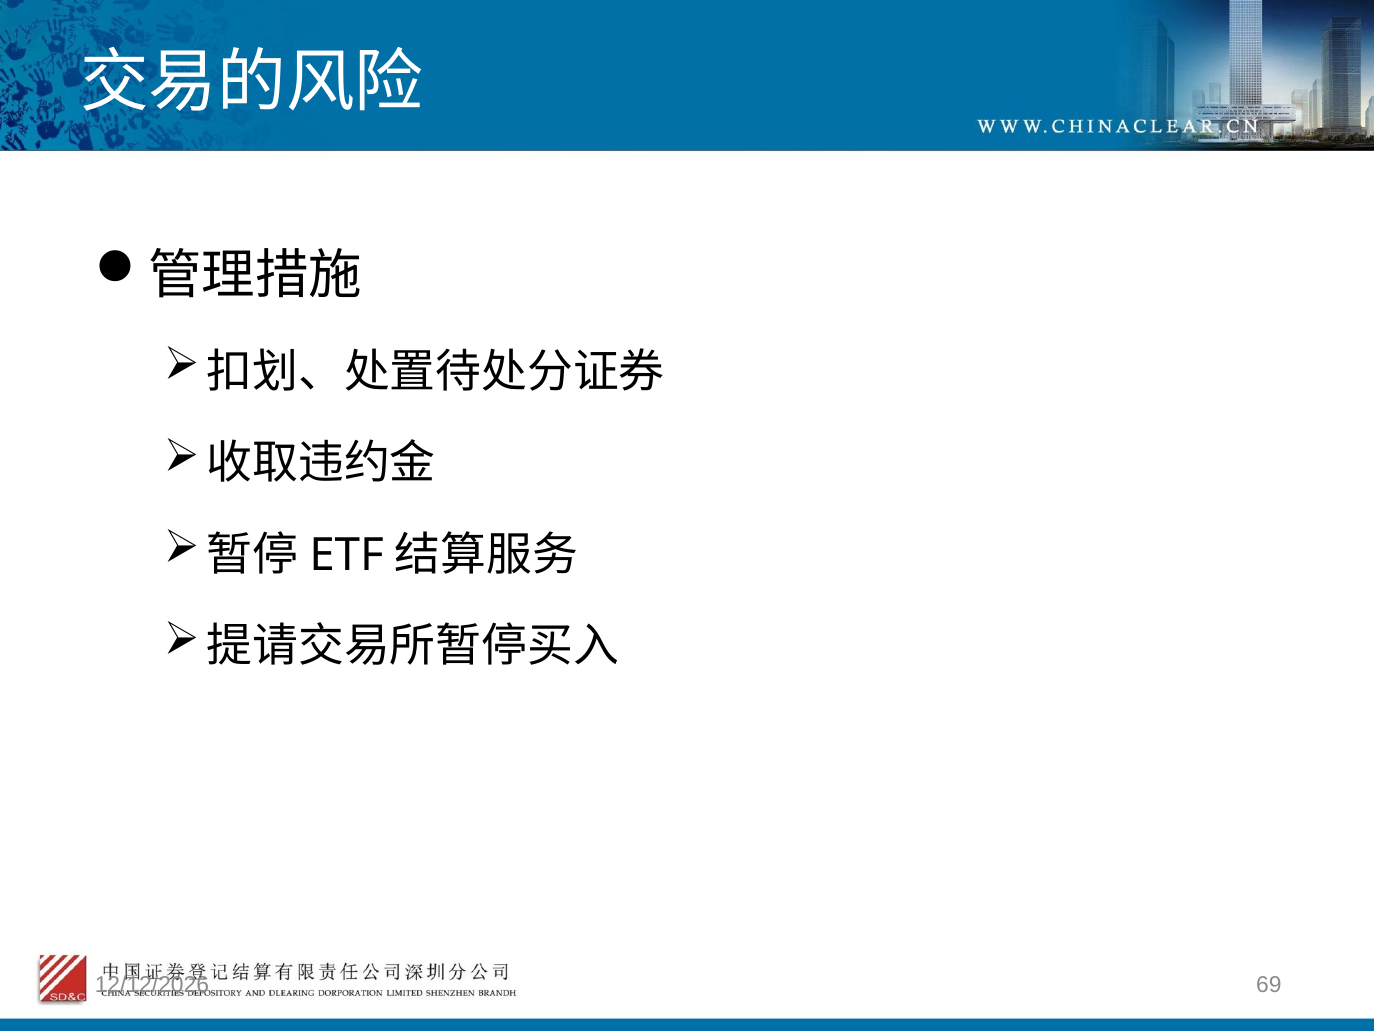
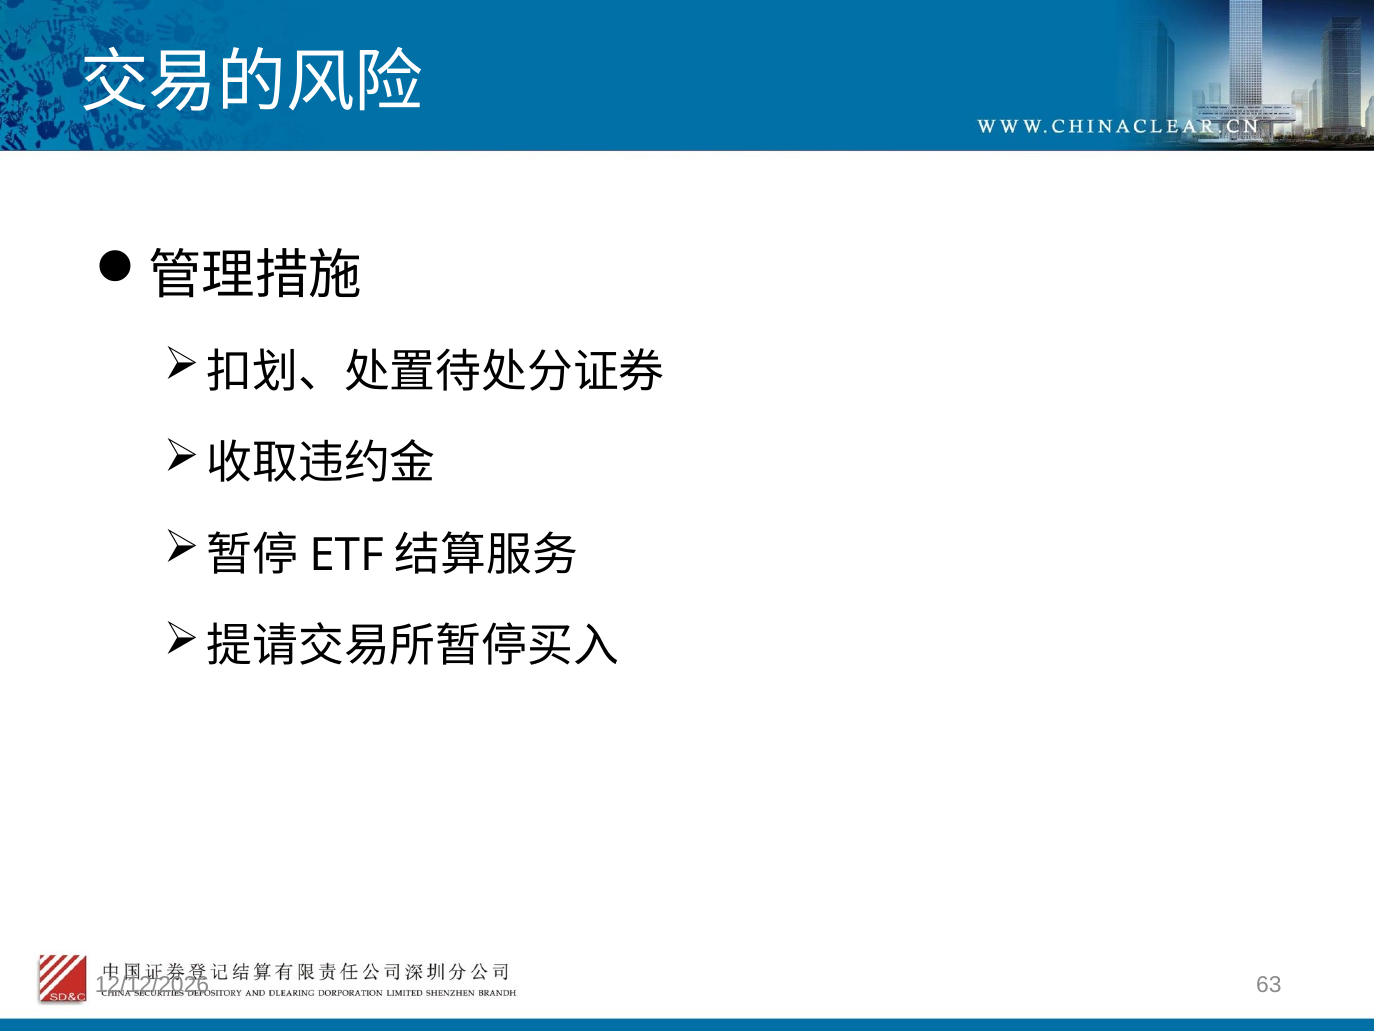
69: 69 -> 63
